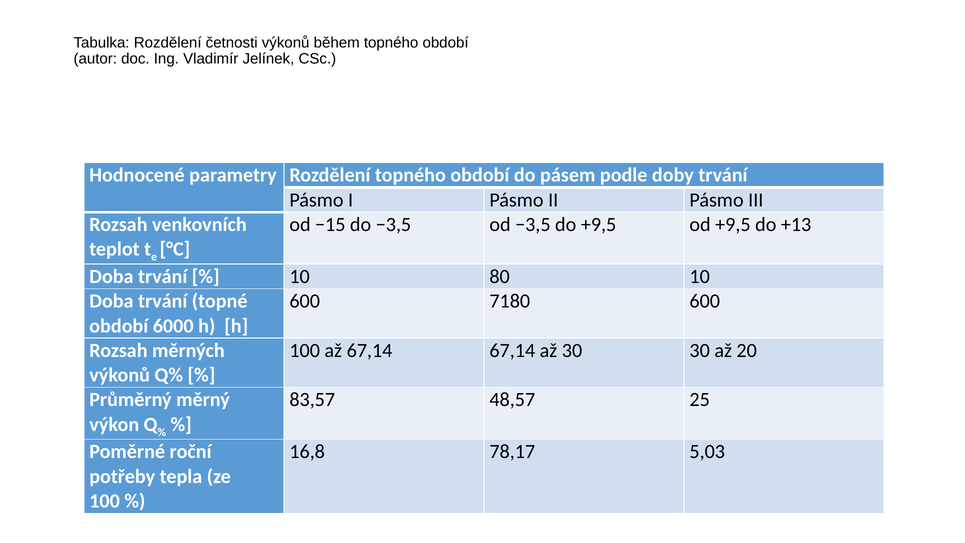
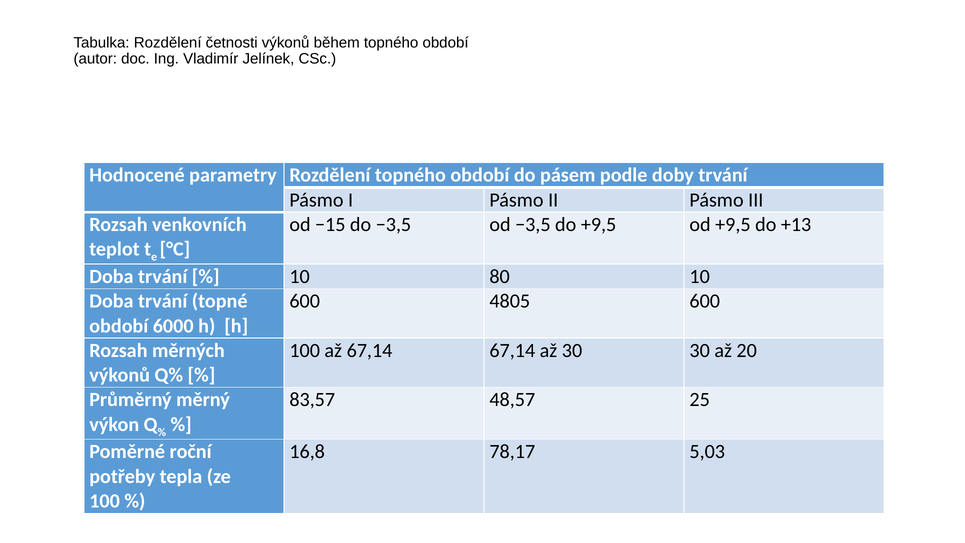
7180: 7180 -> 4805
